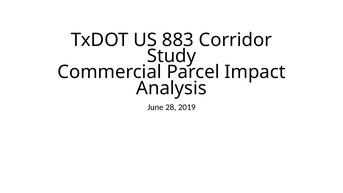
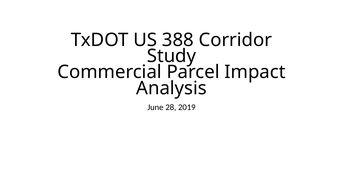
883: 883 -> 388
